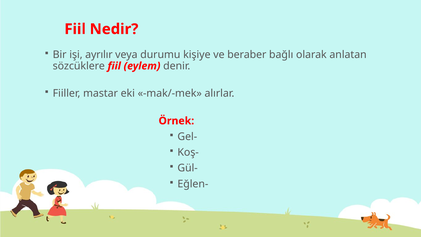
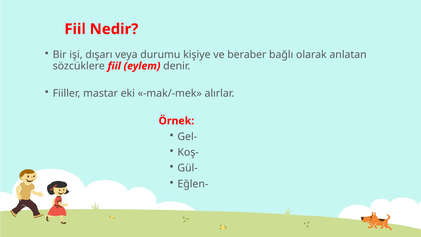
ayrılır: ayrılır -> dışarı
